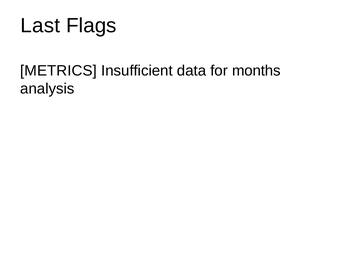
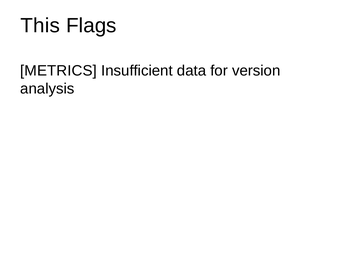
Last: Last -> This
months: months -> version
